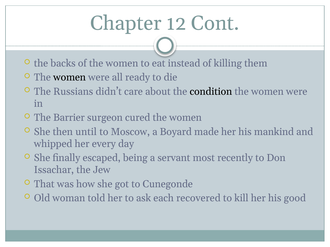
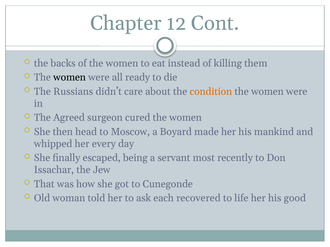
condition colour: black -> orange
Barrier: Barrier -> Agreed
until: until -> head
kill: kill -> life
